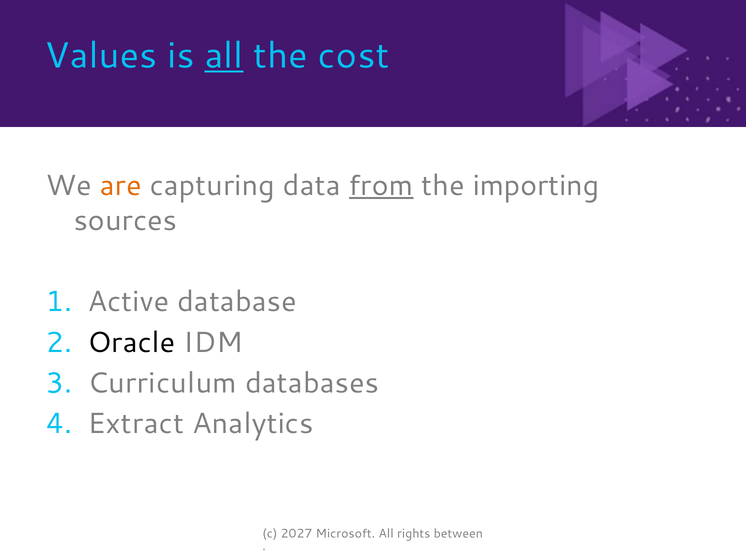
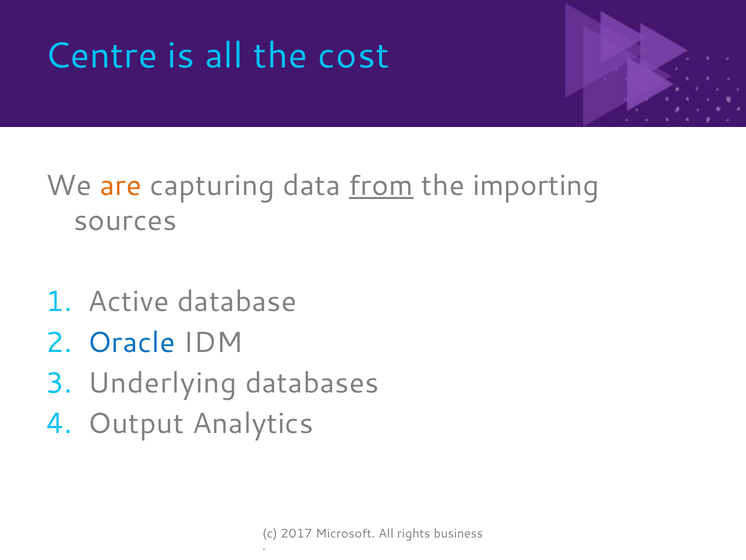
Values: Values -> Centre
all at (224, 56) underline: present -> none
Oracle colour: black -> blue
Curriculum: Curriculum -> Underlying
Extract: Extract -> Output
2027: 2027 -> 2017
between: between -> business
